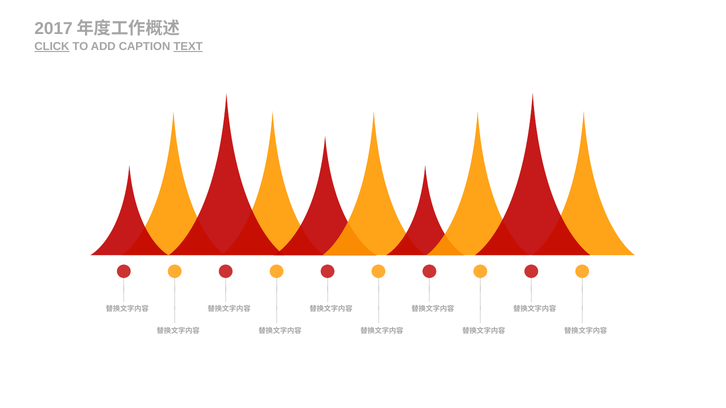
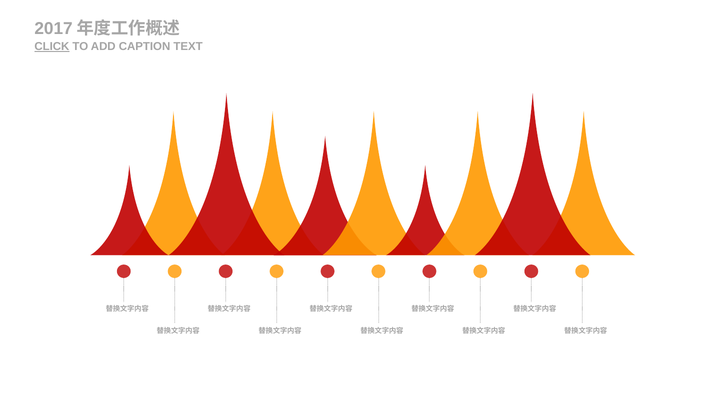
TEXT underline: present -> none
